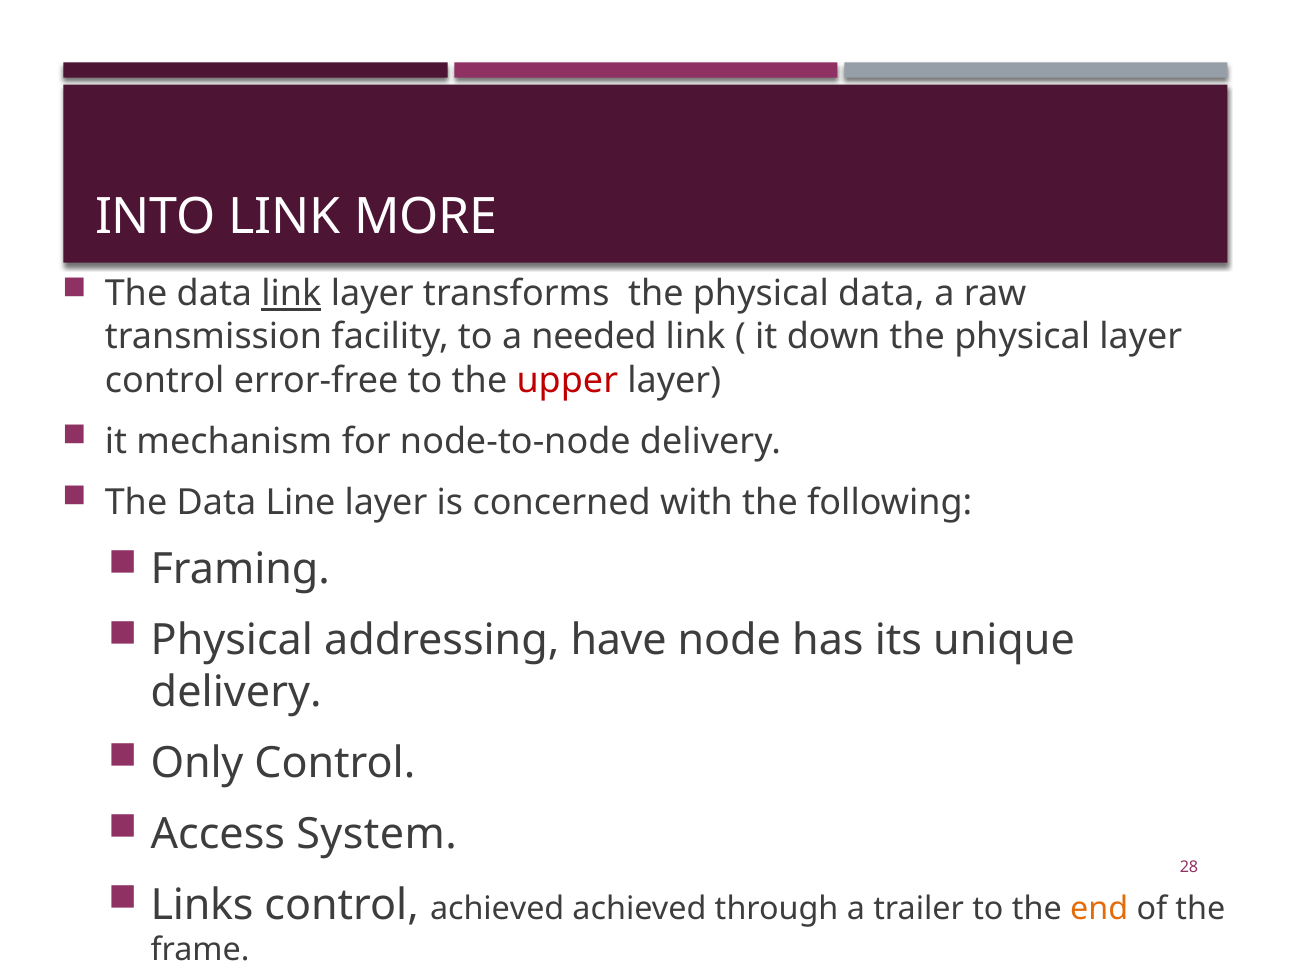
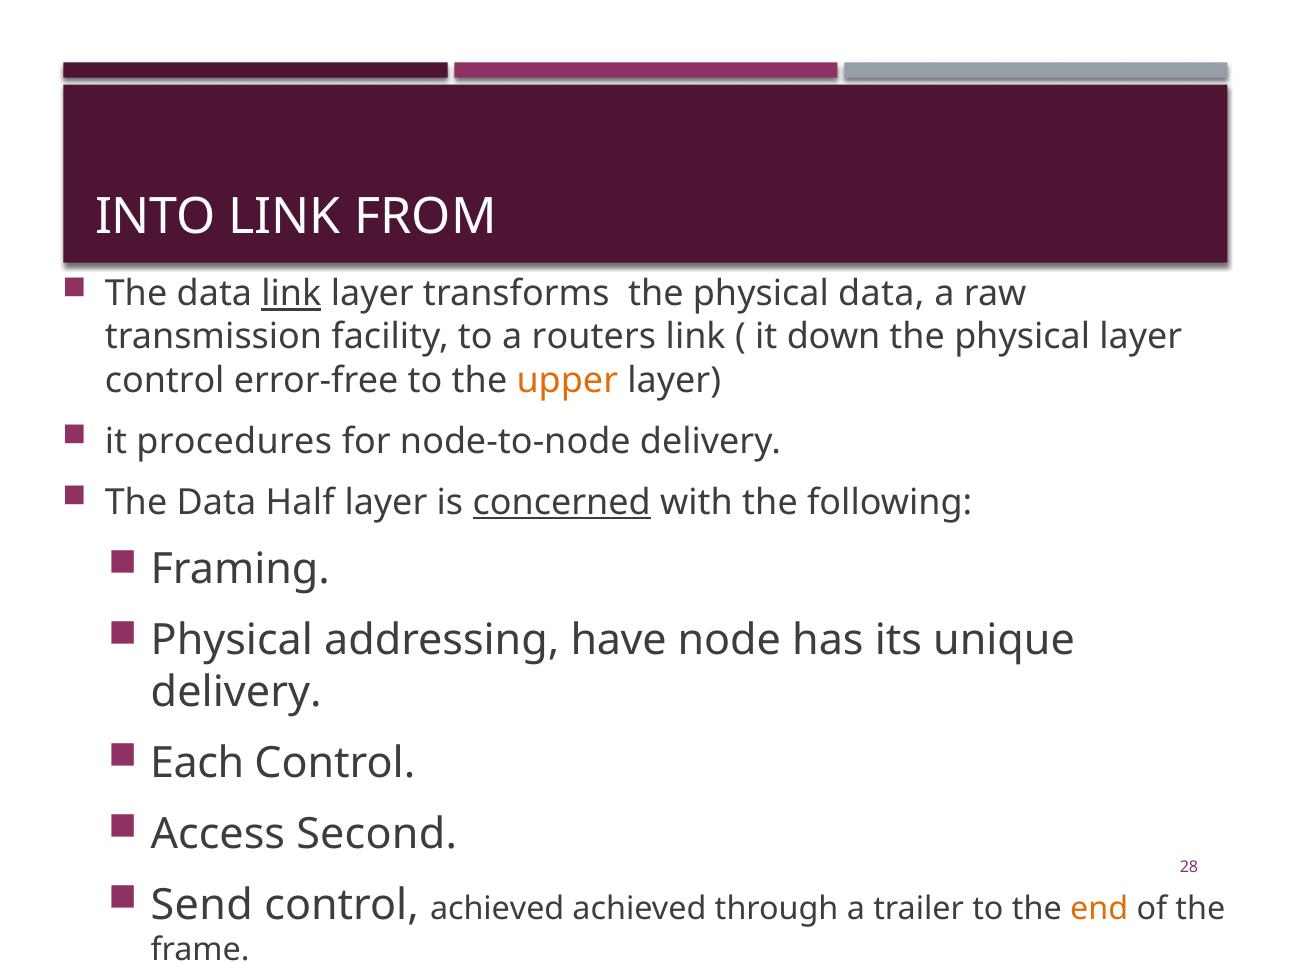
MORE: MORE -> FROM
needed: needed -> routers
upper colour: red -> orange
mechanism: mechanism -> procedures
Line: Line -> Half
concerned underline: none -> present
Only: Only -> Each
System: System -> Second
Links: Links -> Send
